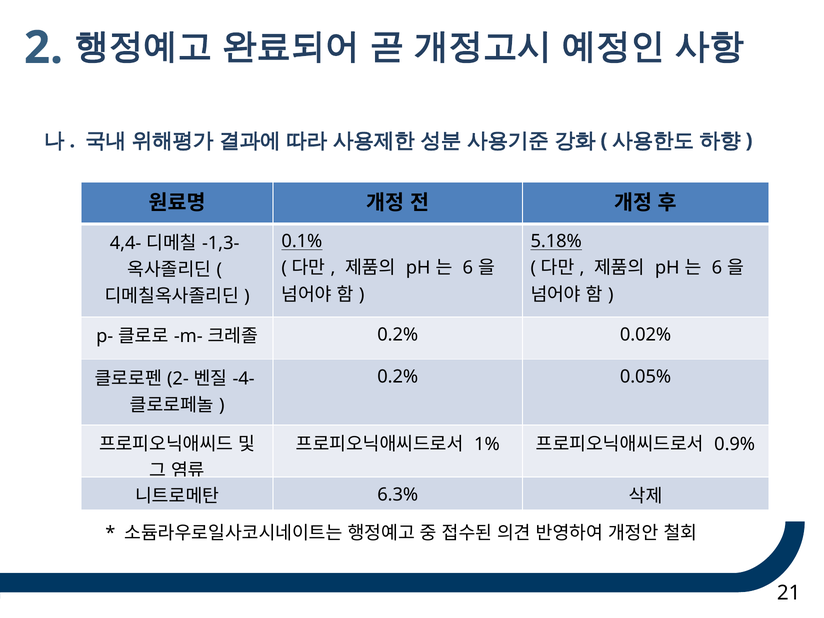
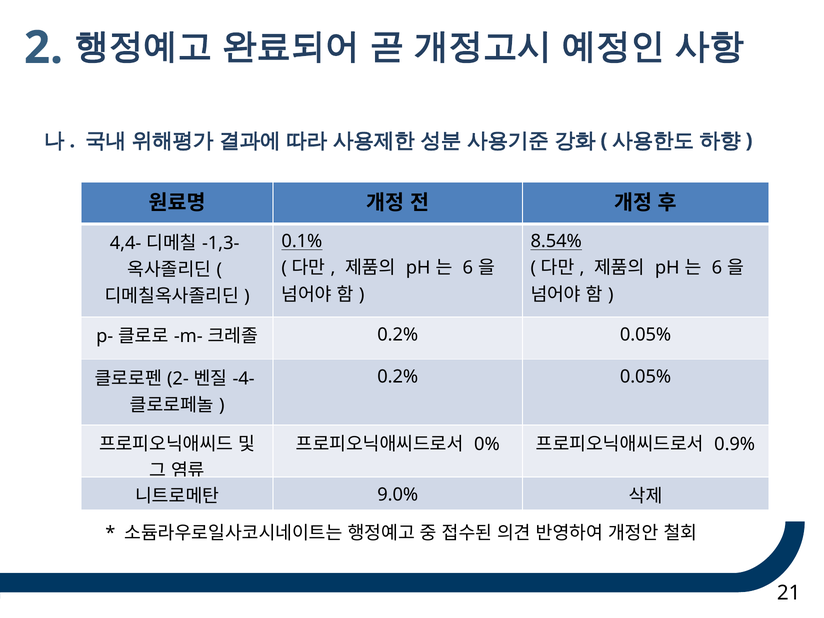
5.18%: 5.18% -> 8.54%
0.02% at (646, 335): 0.02% -> 0.05%
1%: 1% -> 0%
6.3%: 6.3% -> 9.0%
